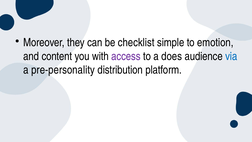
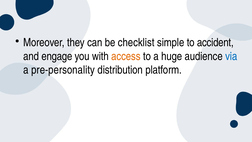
emotion: emotion -> accident
content: content -> engage
access colour: purple -> orange
does: does -> huge
